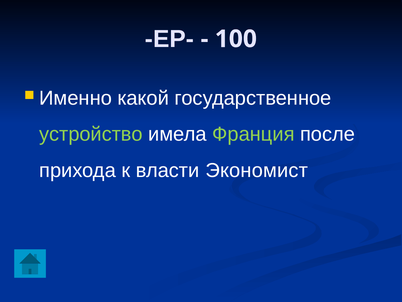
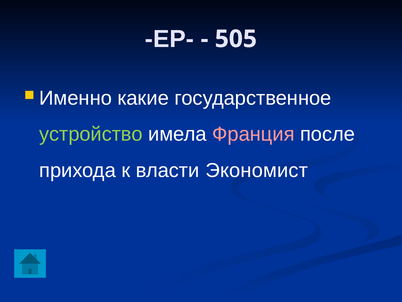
100: 100 -> 505
какой: какой -> какие
Франция colour: light green -> pink
